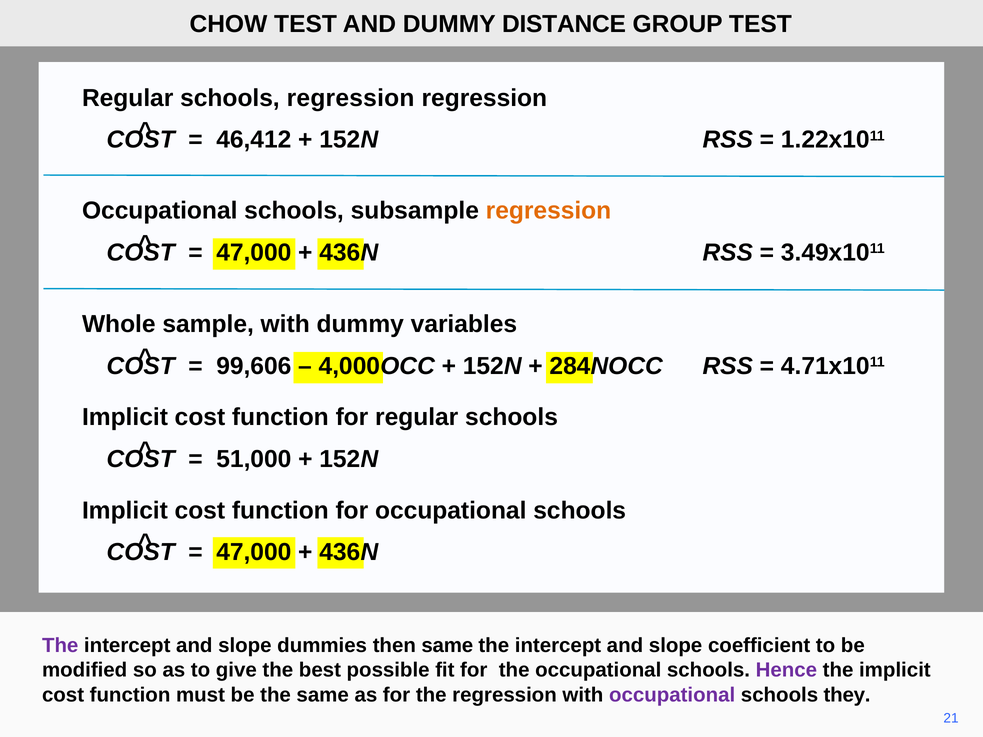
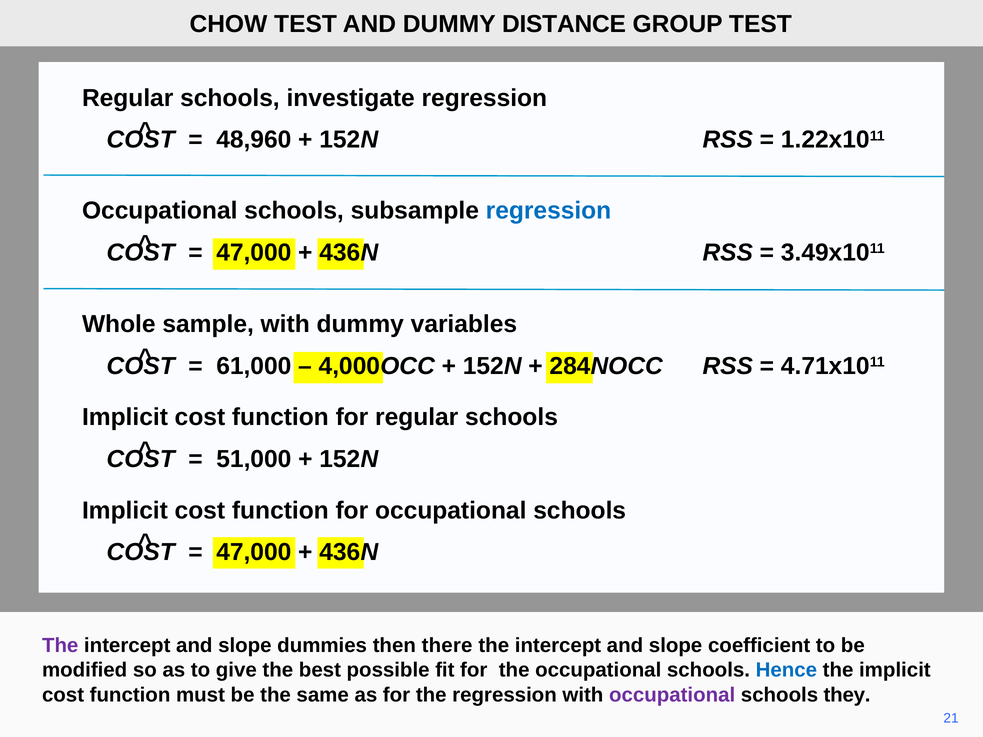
schools regression: regression -> investigate
46,412: 46,412 -> 48,960
regression at (548, 211) colour: orange -> blue
99,606: 99,606 -> 61,000
then same: same -> there
Hence colour: purple -> blue
